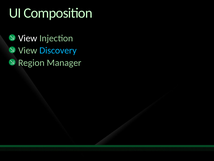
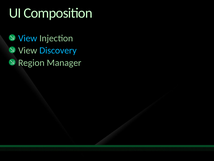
View at (28, 38) colour: white -> light blue
